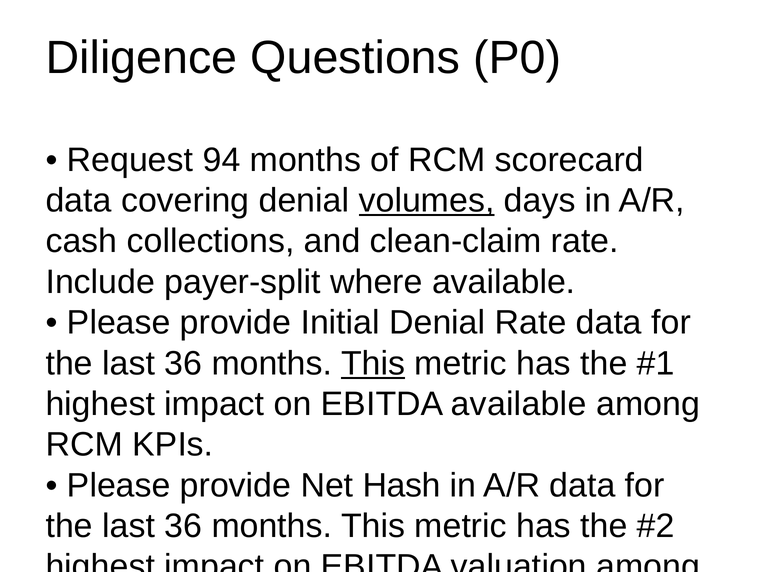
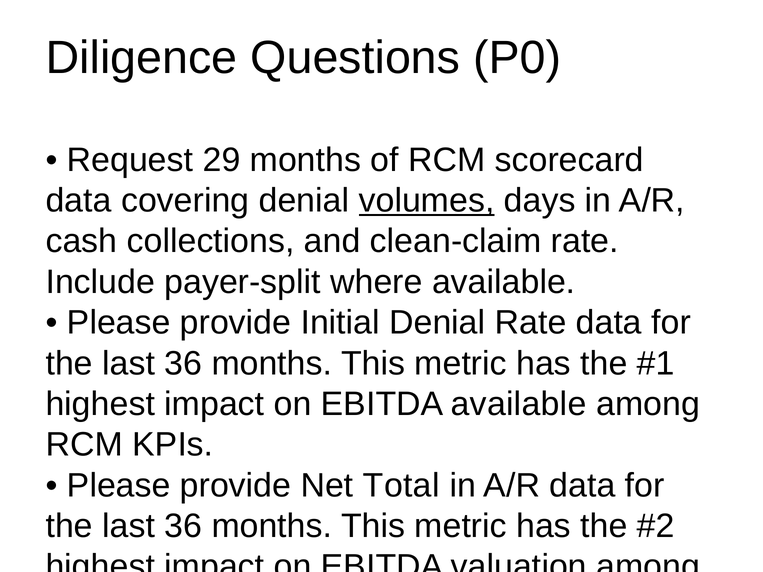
94: 94 -> 29
This at (373, 364) underline: present -> none
Hash: Hash -> Total
